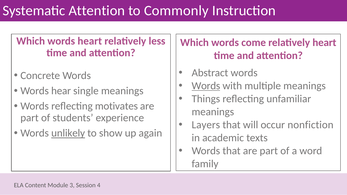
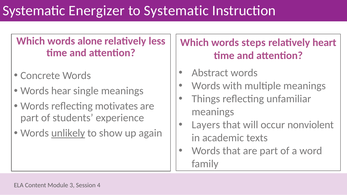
Systematic Attention: Attention -> Energizer
to Commonly: Commonly -> Systematic
words heart: heart -> alone
come: come -> steps
Words at (206, 86) underline: present -> none
nonfiction: nonfiction -> nonviolent
